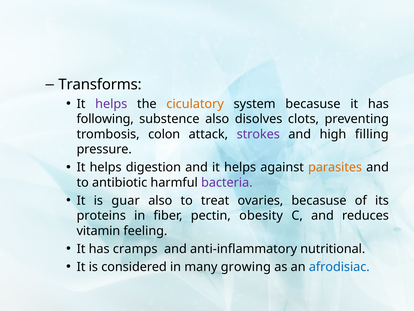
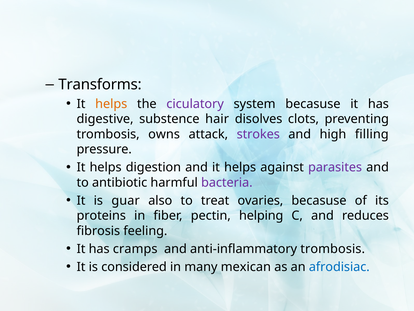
helps at (111, 104) colour: purple -> orange
ciculatory colour: orange -> purple
following: following -> digestive
substence also: also -> hair
colon: colon -> owns
parasites colour: orange -> purple
obesity: obesity -> helping
vitamin: vitamin -> fibrosis
anti-inflammatory nutritional: nutritional -> trombosis
growing: growing -> mexican
